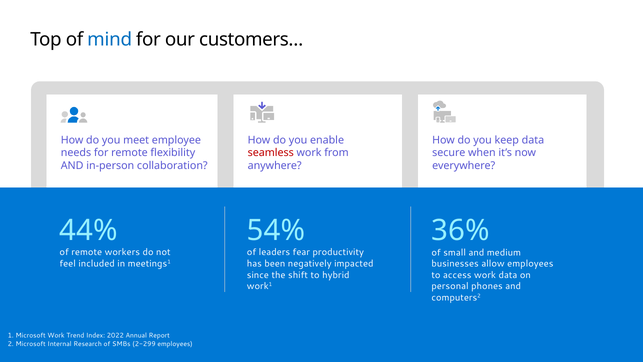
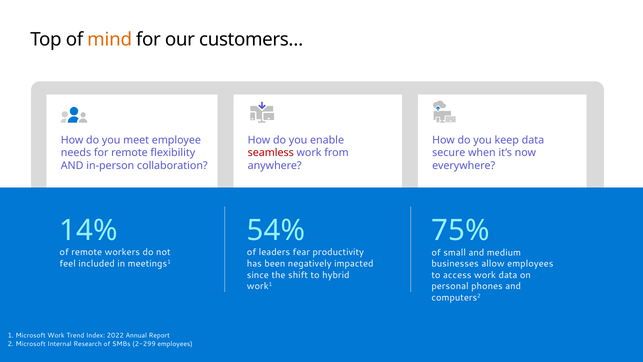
mind colour: blue -> orange
44%: 44% -> 14%
36%: 36% -> 75%
